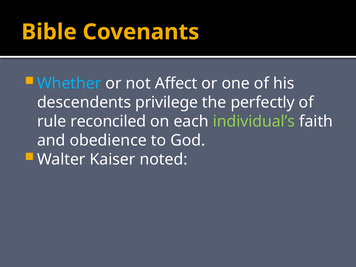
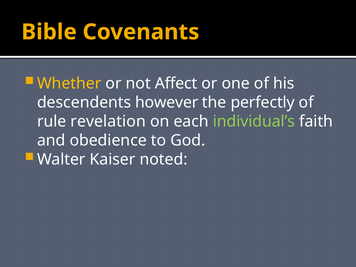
Whether colour: light blue -> yellow
privilege: privilege -> however
reconciled: reconciled -> revelation
